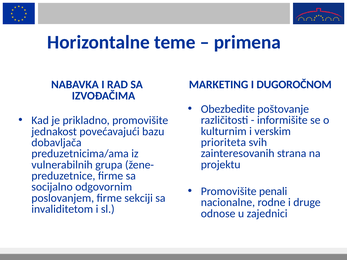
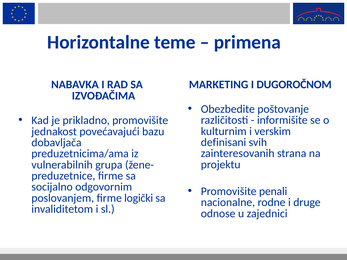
prioriteta: prioriteta -> definisani
sekciji: sekciji -> logički
